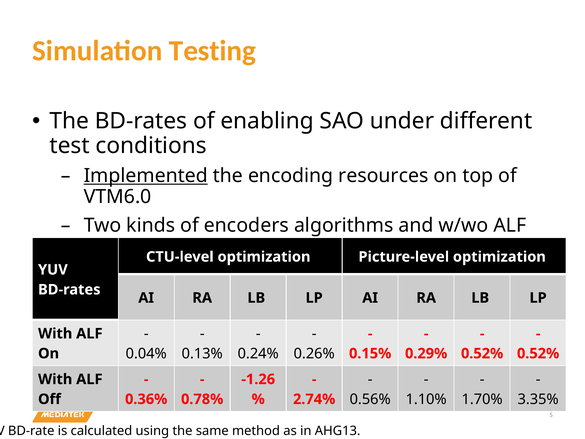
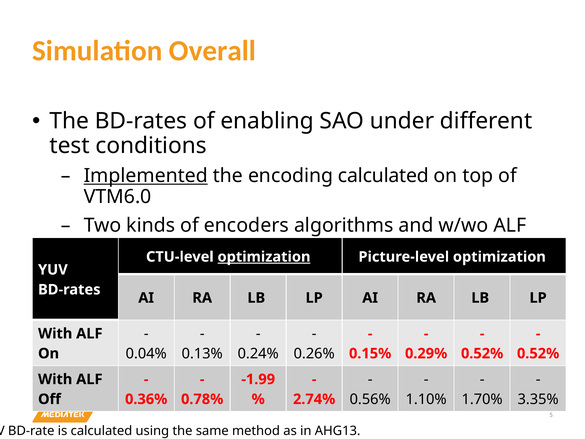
Testing: Testing -> Overall
encoding resources: resources -> calculated
optimization at (264, 257) underline: none -> present
-1.26: -1.26 -> -1.99
